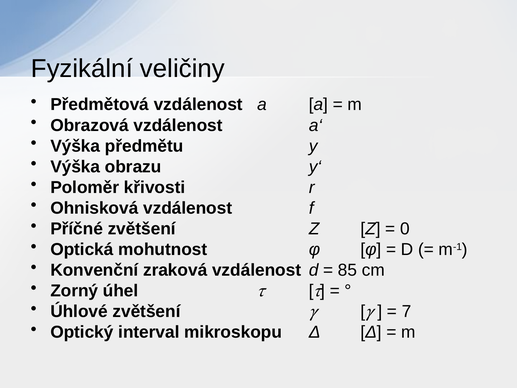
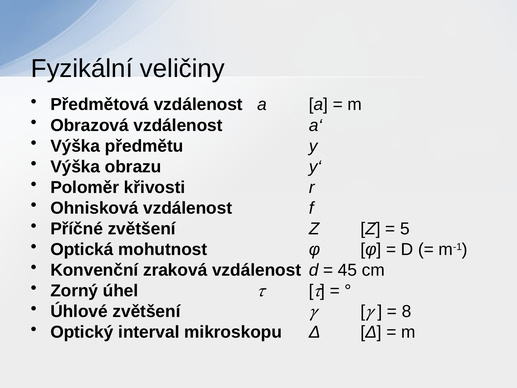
0: 0 -> 5
85: 85 -> 45
7: 7 -> 8
